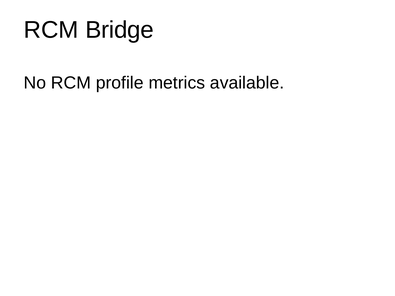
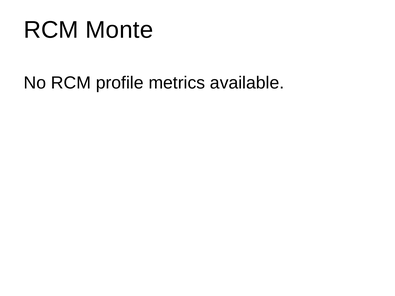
Bridge: Bridge -> Monte
